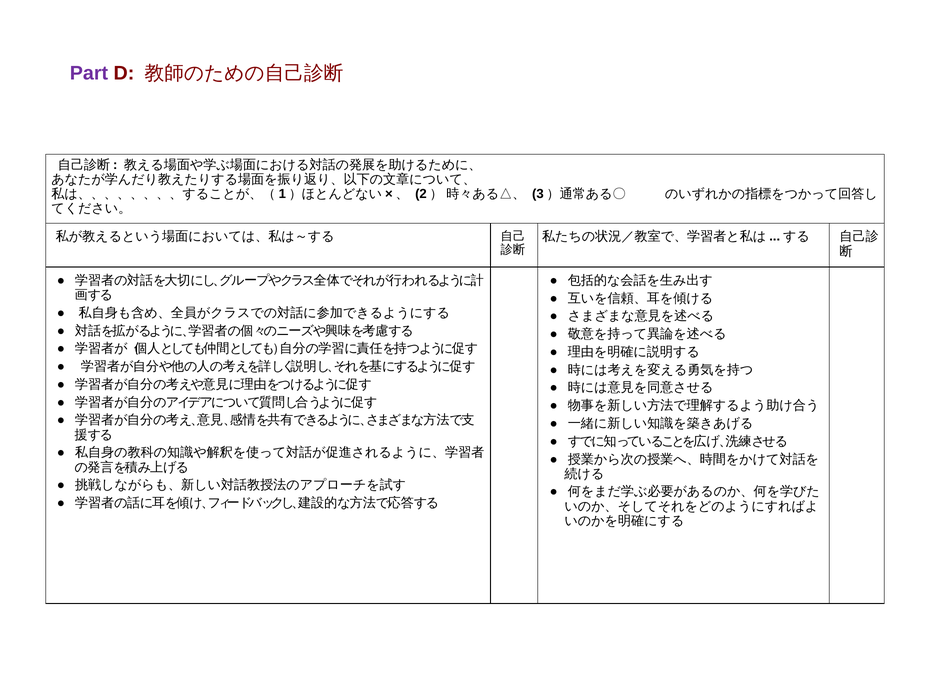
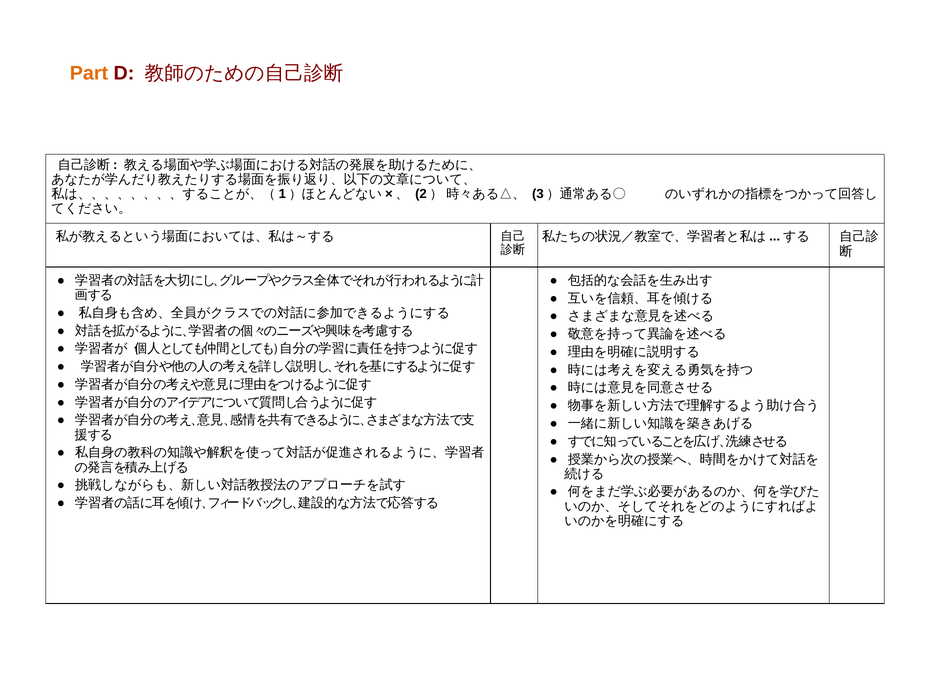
Part colour: purple -> orange
